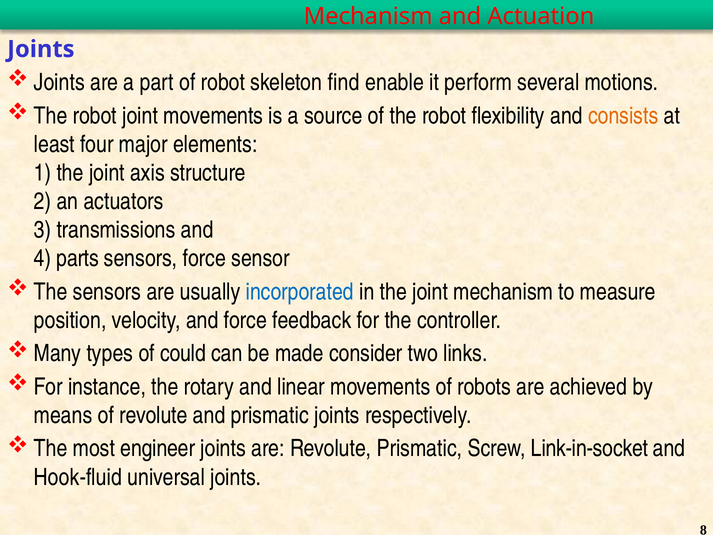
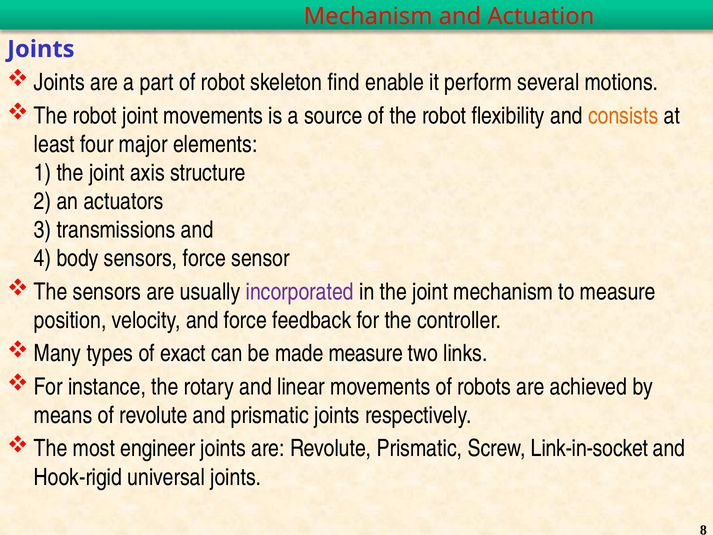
parts: parts -> body
incorporated colour: blue -> purple
could: could -> exact
made consider: consider -> measure
Hook-fluid: Hook-fluid -> Hook-rigid
